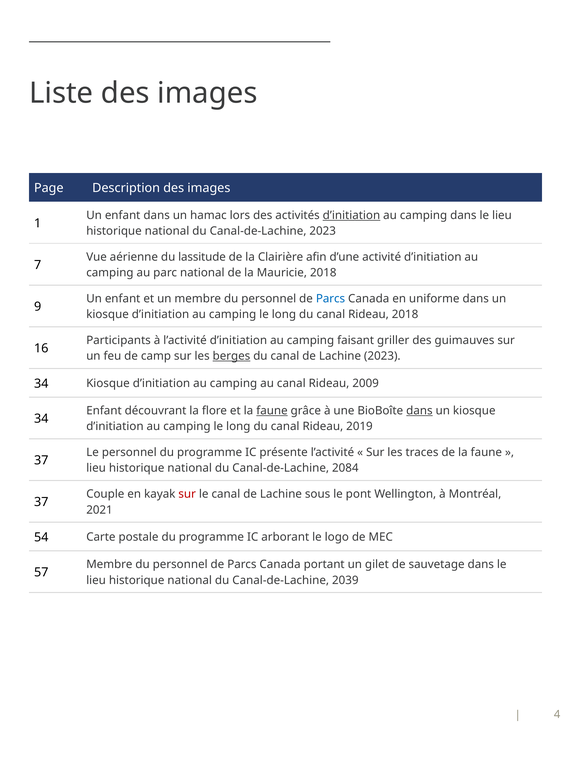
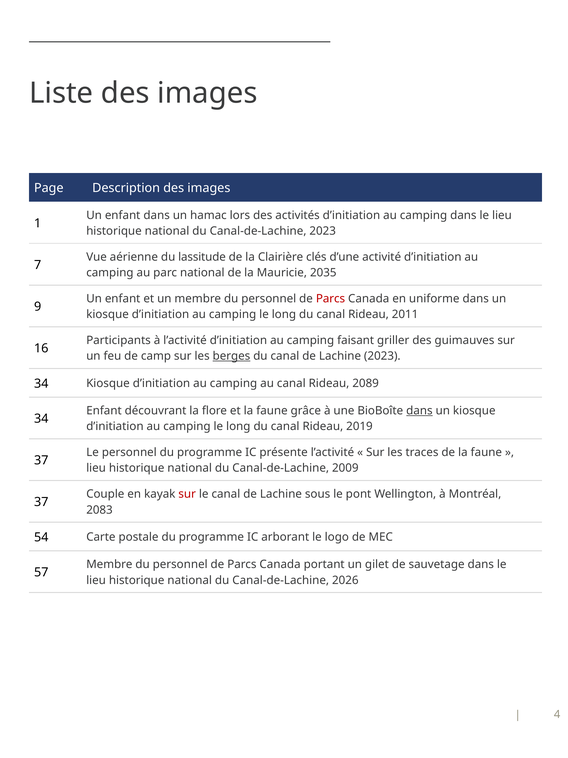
d’initiation at (351, 215) underline: present -> none
afin: afin -> clés
Mauricie 2018: 2018 -> 2035
Parcs at (331, 298) colour: blue -> red
Rideau 2018: 2018 -> 2011
2009: 2009 -> 2089
faune at (272, 410) underline: present -> none
2084: 2084 -> 2009
2021: 2021 -> 2083
2039: 2039 -> 2026
